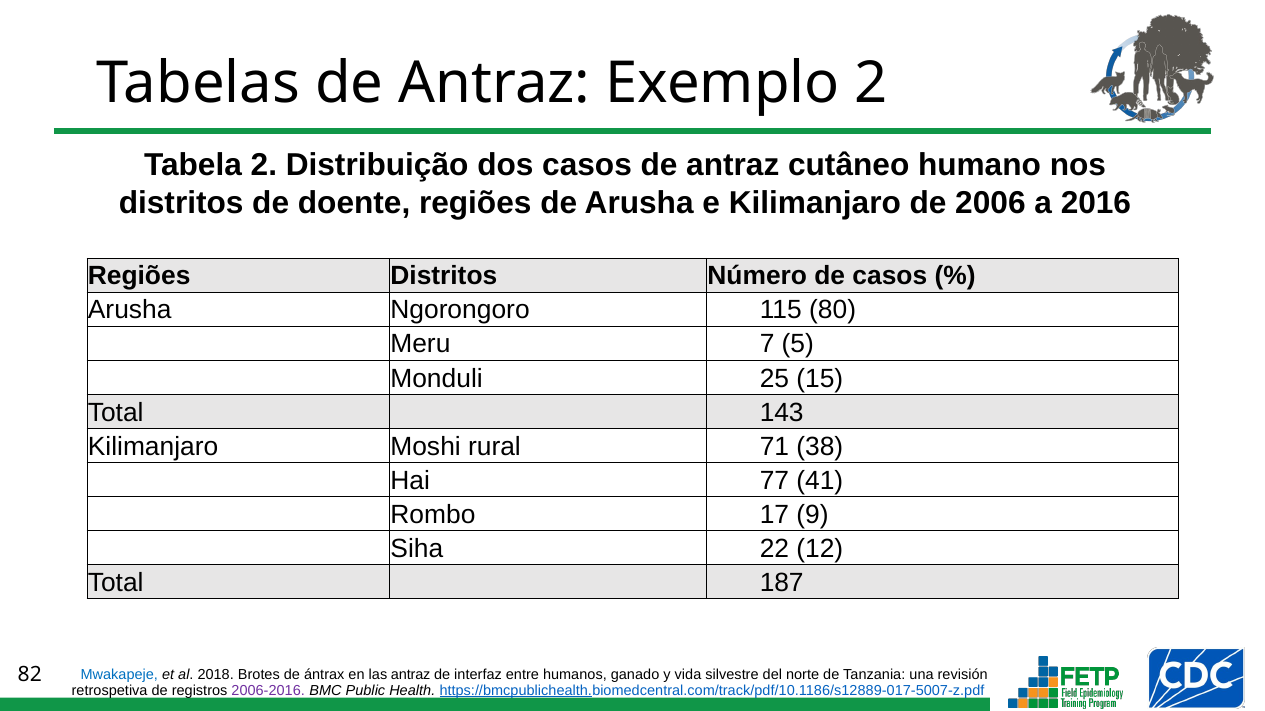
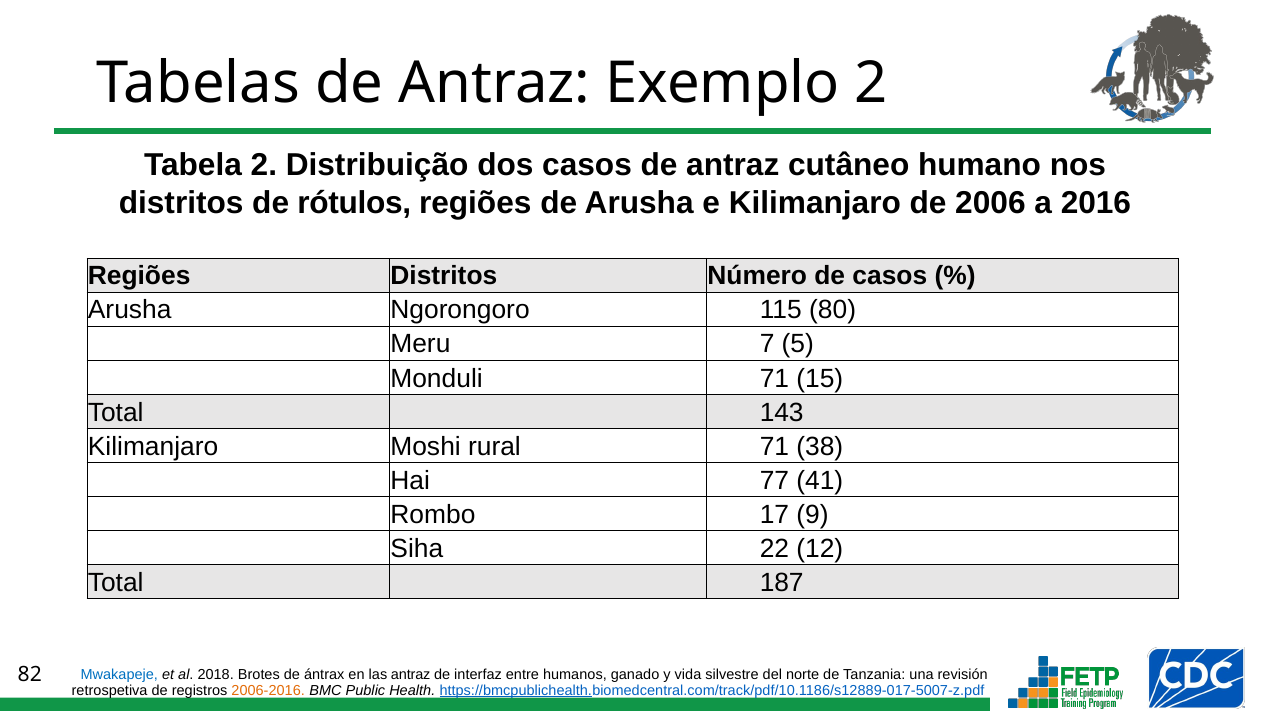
doente: doente -> rótulos
Monduli 25: 25 -> 71
2006-2016 colour: purple -> orange
